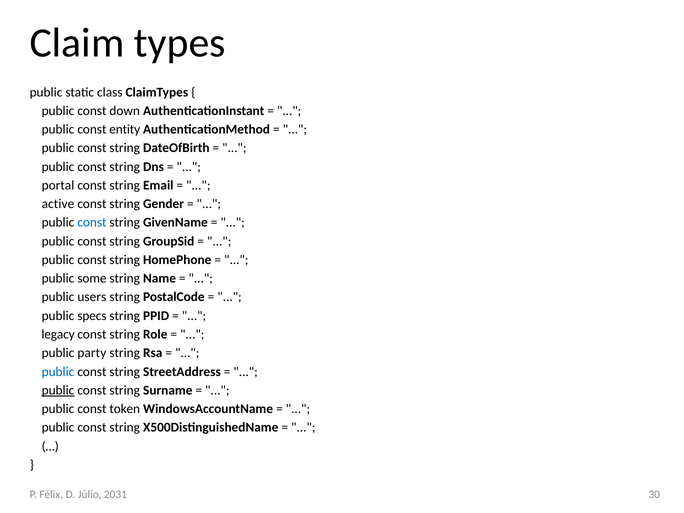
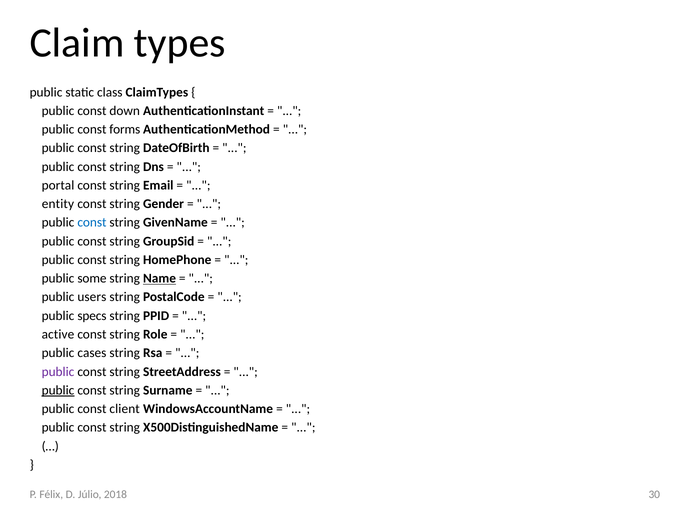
entity: entity -> forms
active: active -> entity
Name underline: none -> present
legacy: legacy -> active
party: party -> cases
public at (58, 372) colour: blue -> purple
token: token -> client
2031: 2031 -> 2018
